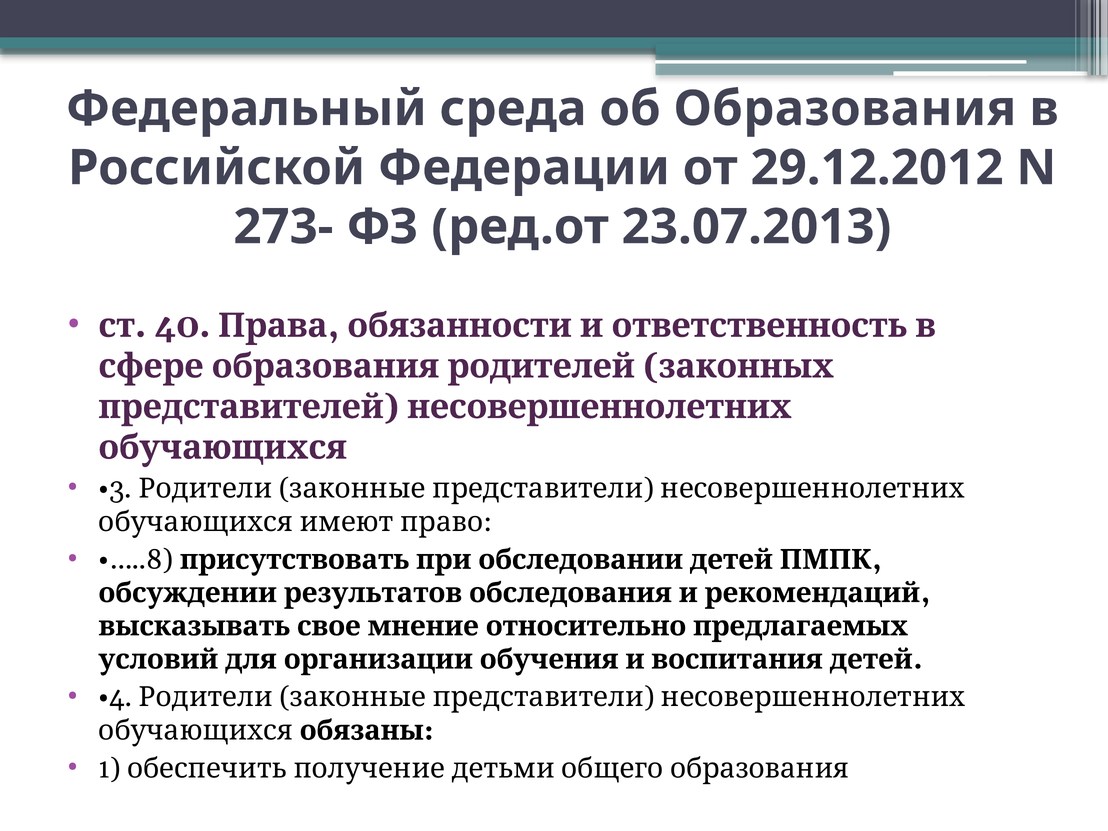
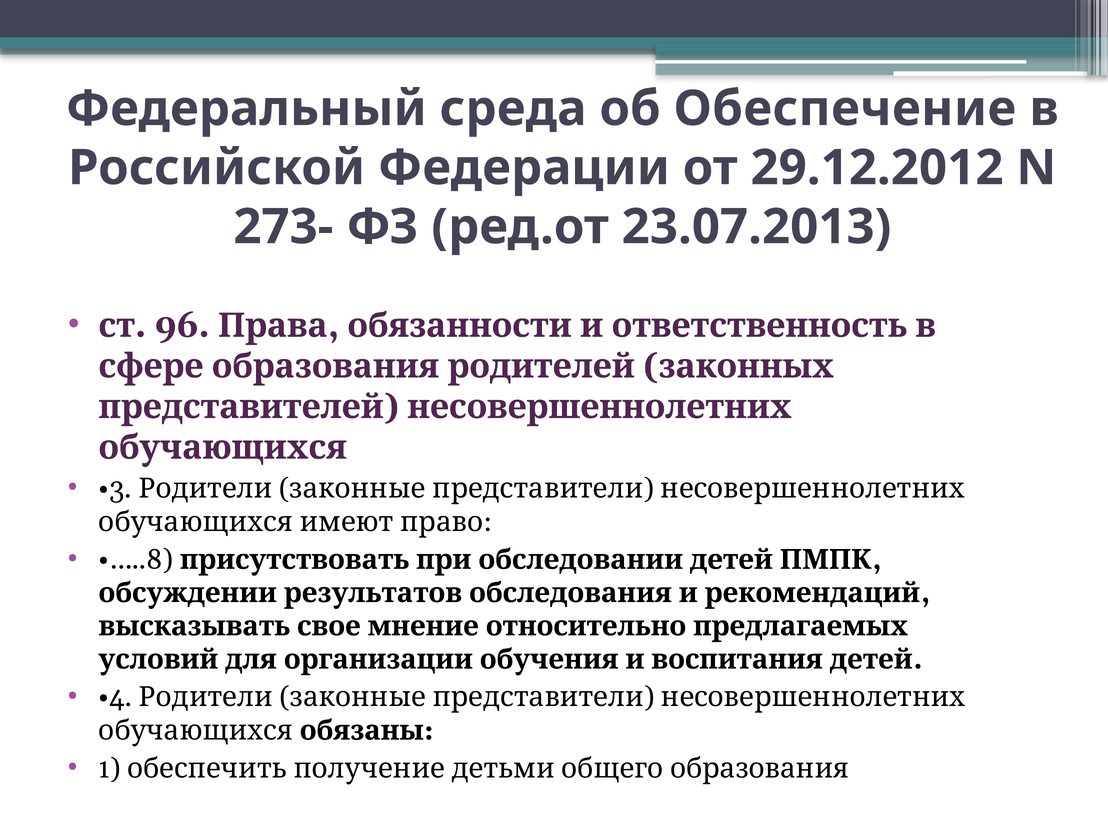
Образования: Образования -> Обеспечение
40: 40 -> 96
